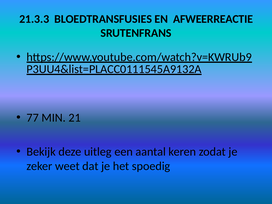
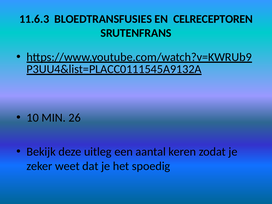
21.3.3: 21.3.3 -> 11.6.3
AFWEERREACTIE: AFWEERREACTIE -> CELRECEPTOREN
77: 77 -> 10
21: 21 -> 26
